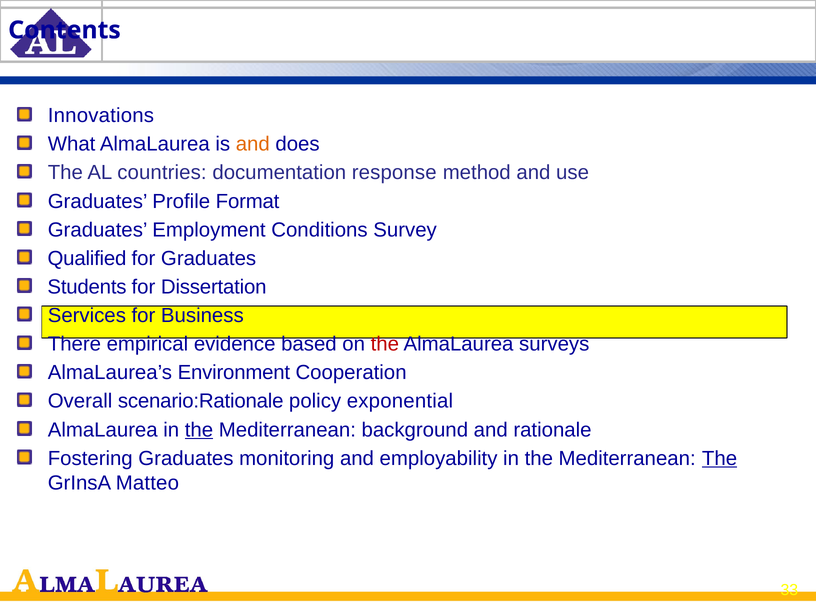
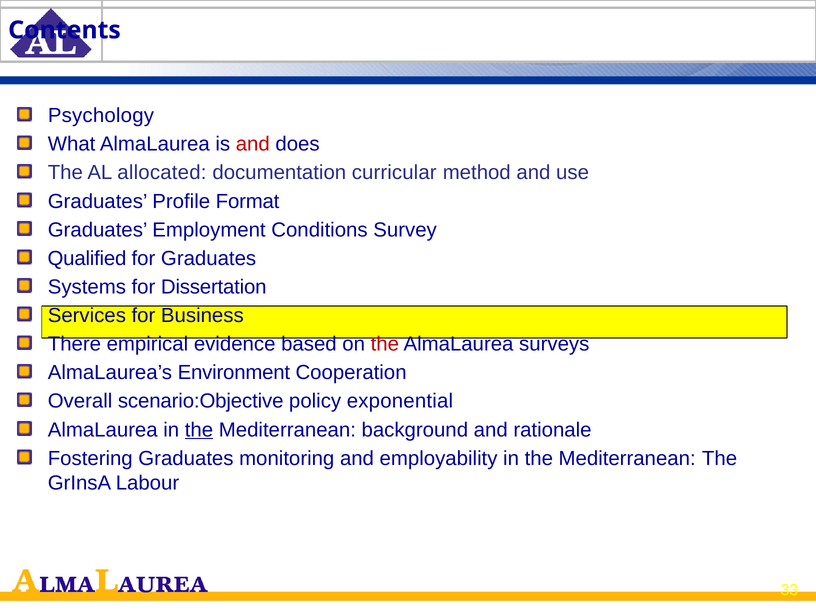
Innovations: Innovations -> Psychology
and at (253, 144) colour: orange -> red
countries: countries -> allocated
response: response -> curricular
Students: Students -> Systems
scenario:Rationale: scenario:Rationale -> scenario:Objective
The at (720, 458) underline: present -> none
Matteo: Matteo -> Labour
